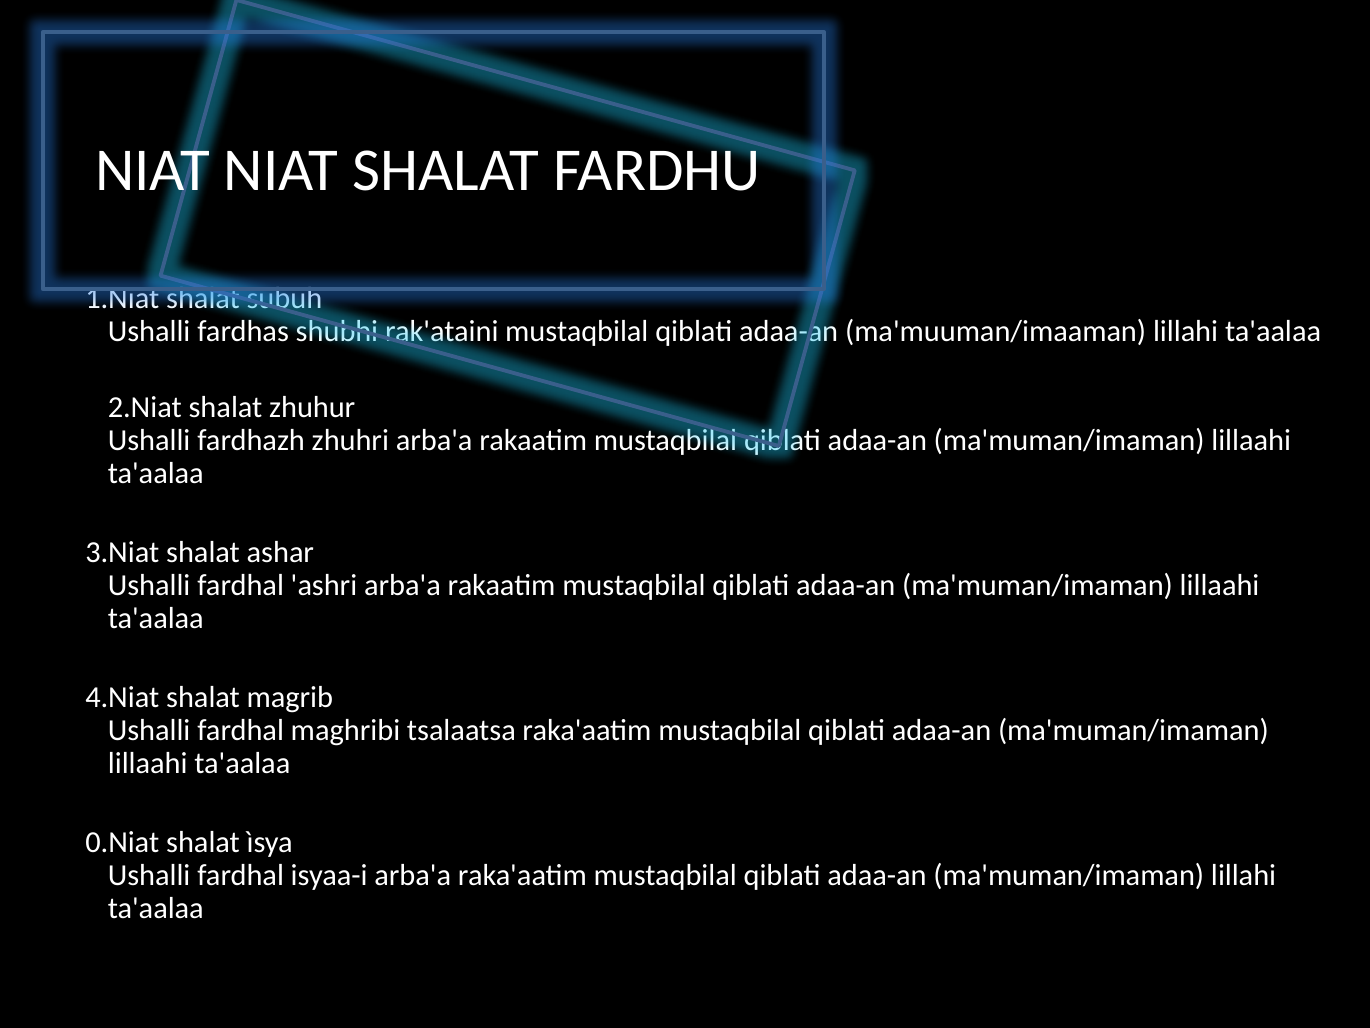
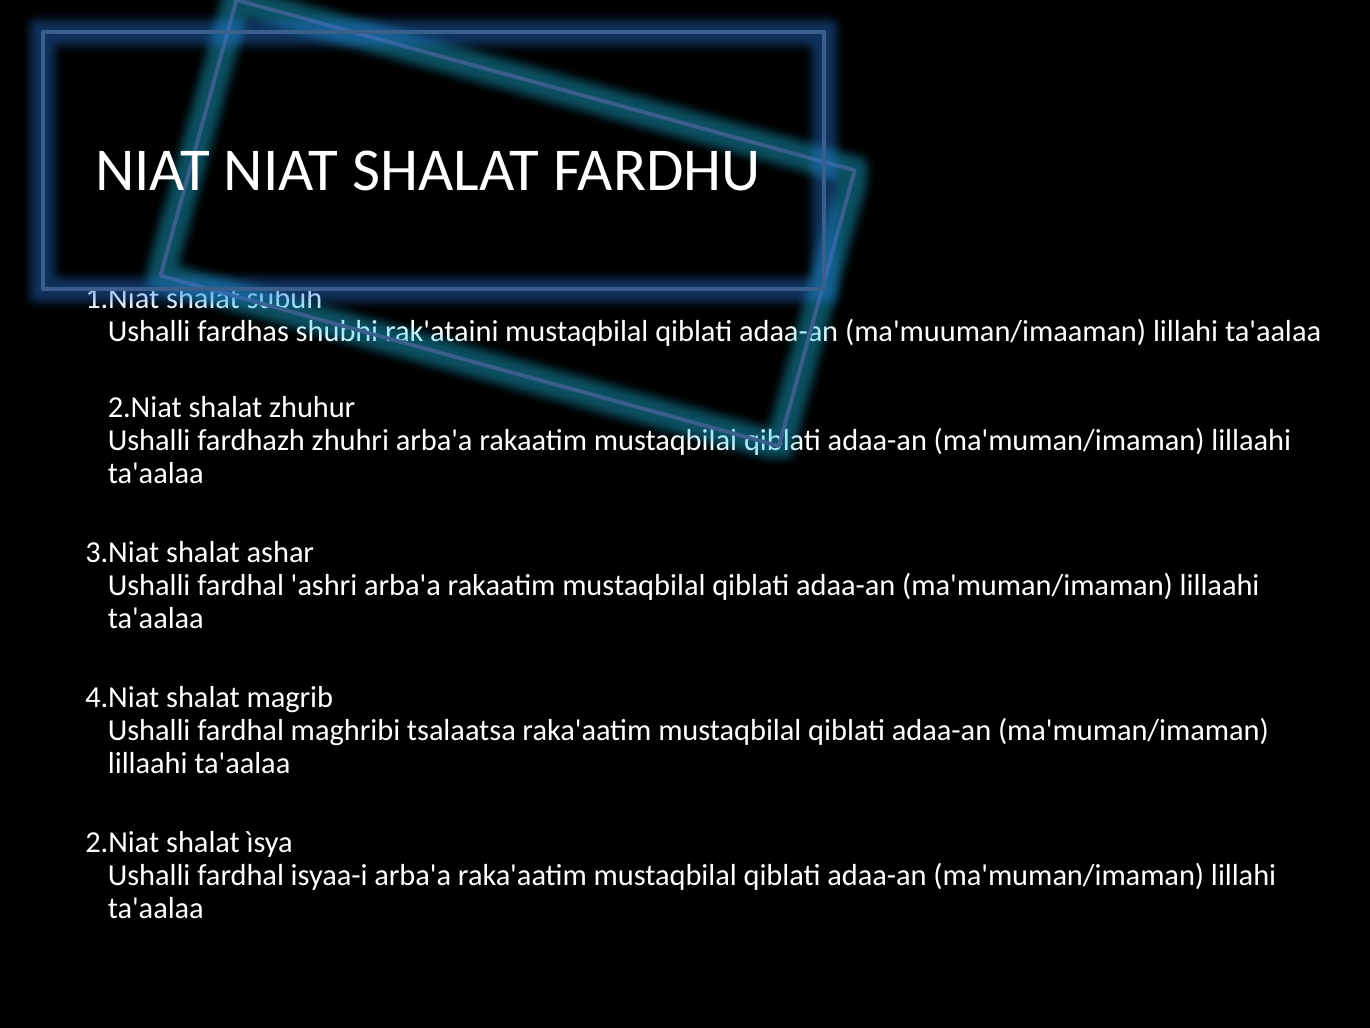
0.Niat at (122, 842): 0.Niat -> 2.Niat
